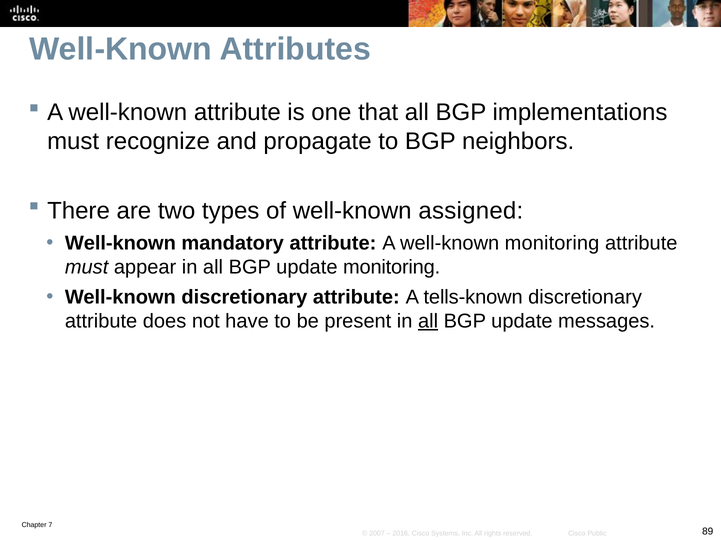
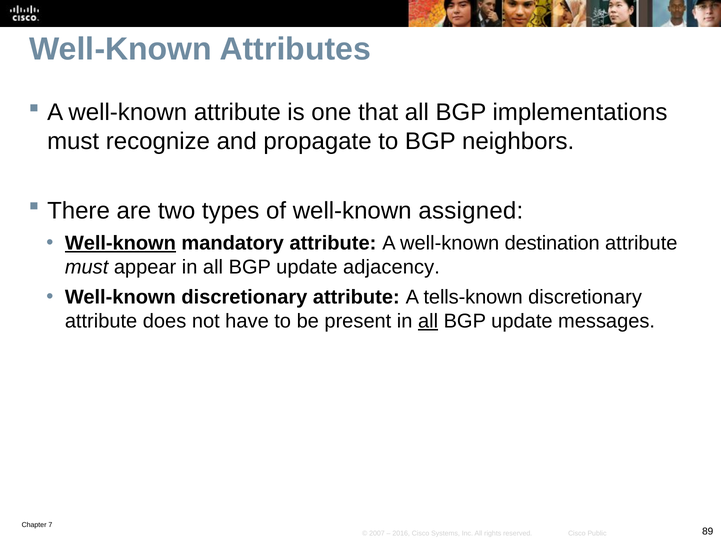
Well-known at (120, 243) underline: none -> present
well-known monitoring: monitoring -> destination
update monitoring: monitoring -> adjacency
